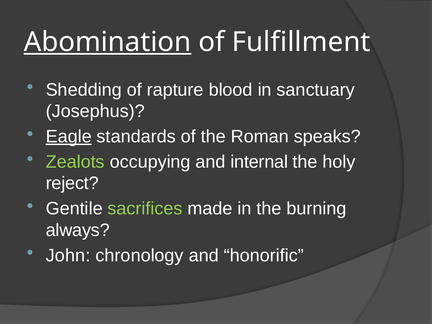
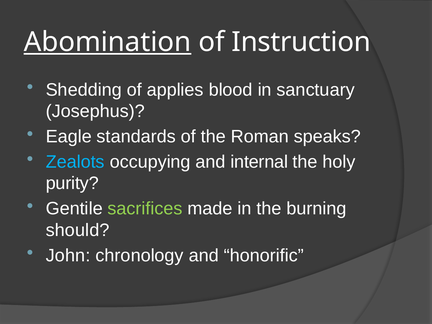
Fulfillment: Fulfillment -> Instruction
rapture: rapture -> applies
Eagle underline: present -> none
Zealots colour: light green -> light blue
reject: reject -> purity
always: always -> should
